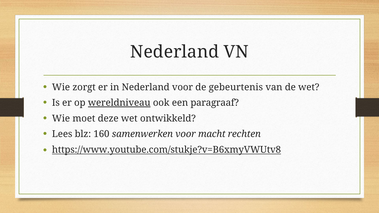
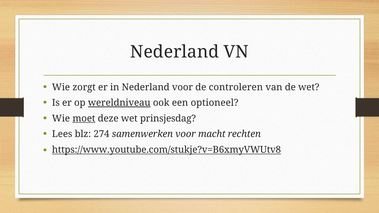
gebeurtenis: gebeurtenis -> controleren
paragraaf: paragraaf -> optioneel
moet underline: none -> present
ontwikkeld: ontwikkeld -> prinsjesdag
160: 160 -> 274
